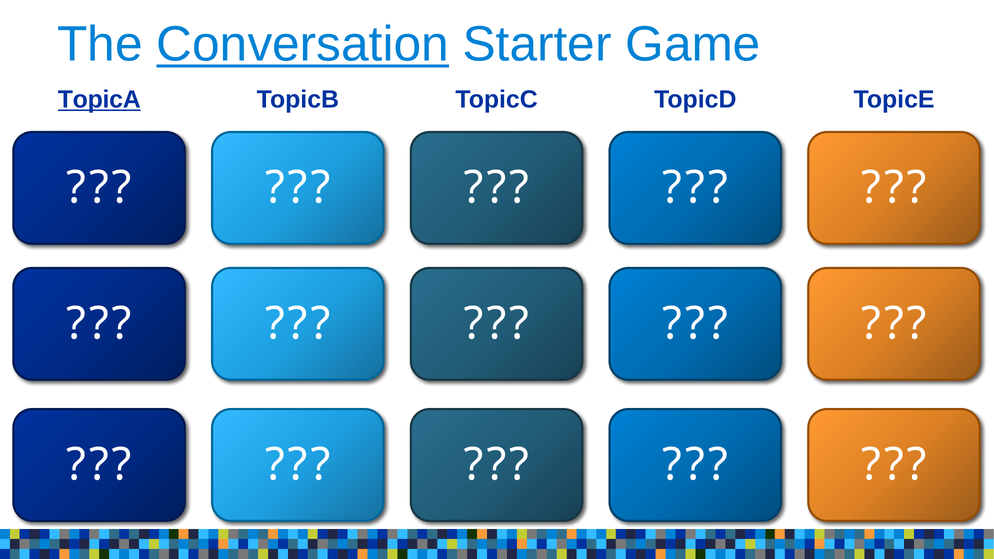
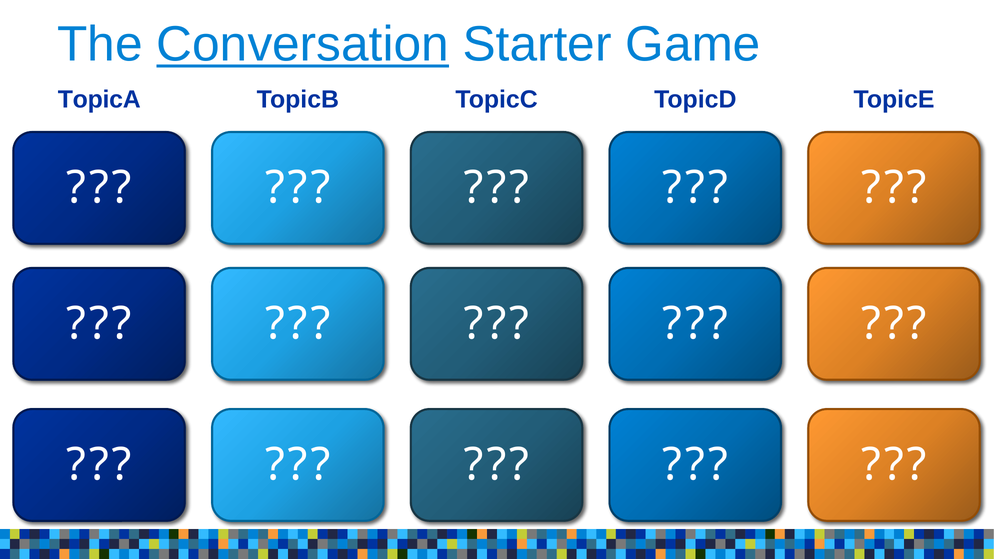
TopicA underline: present -> none
